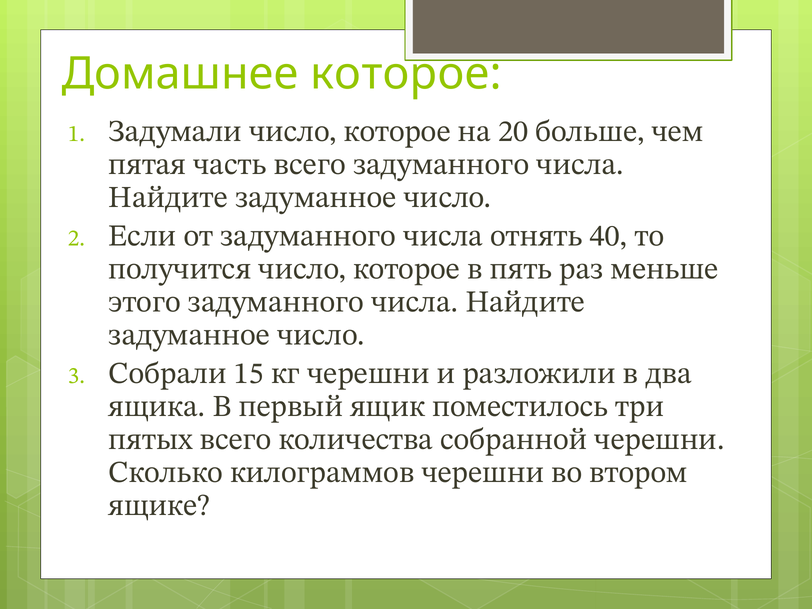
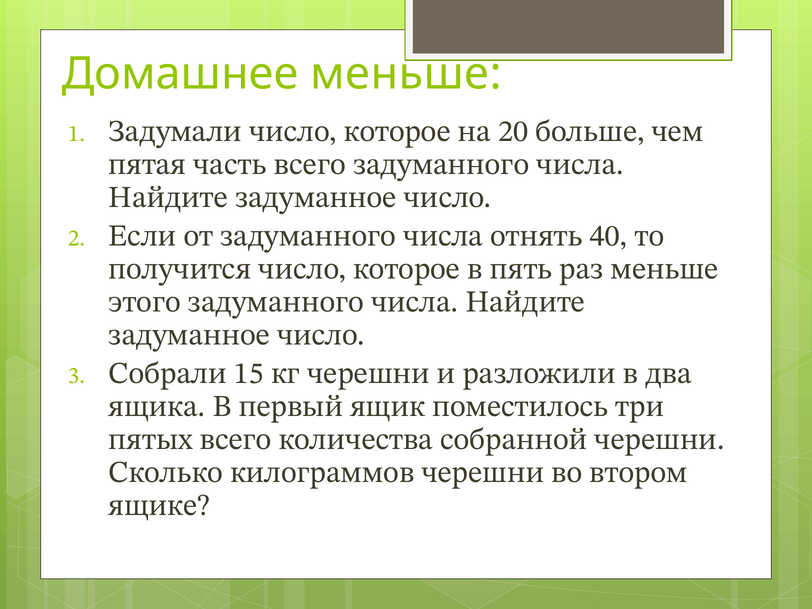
Домашнее которое: которое -> меньше
